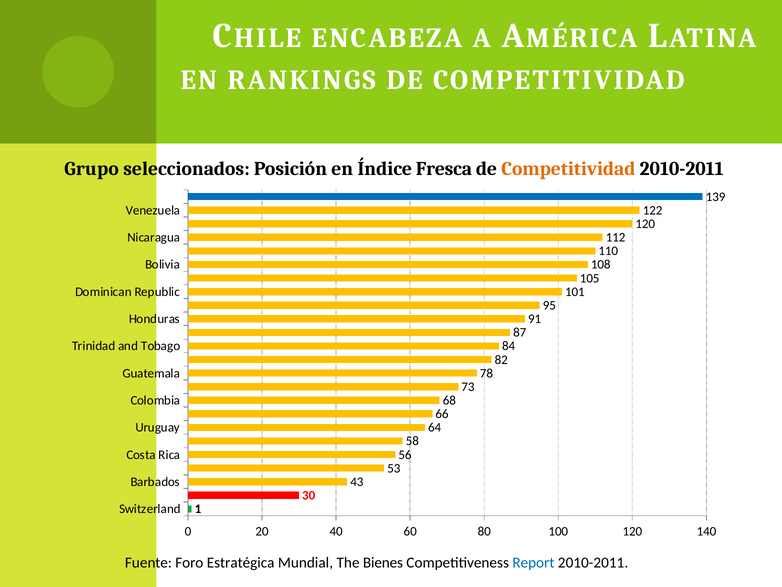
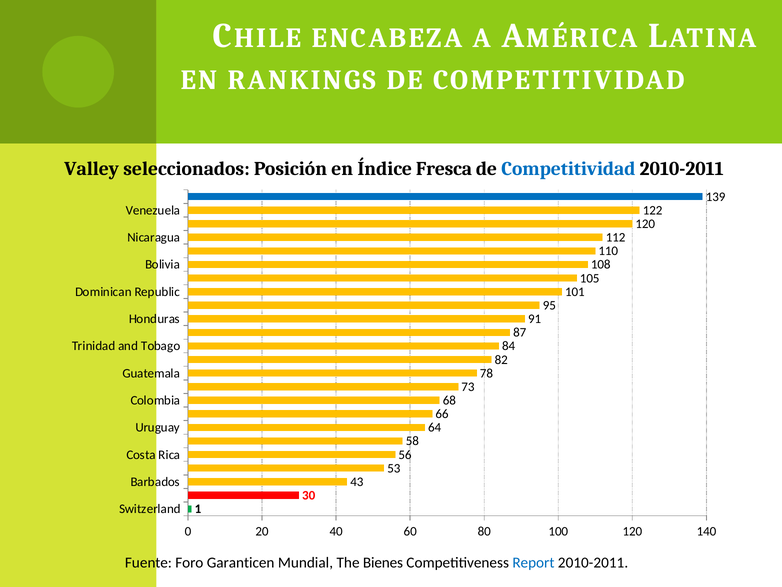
Grupo: Grupo -> Valley
Competitividad at (568, 169) colour: orange -> blue
Estratégica: Estratégica -> Garanticen
